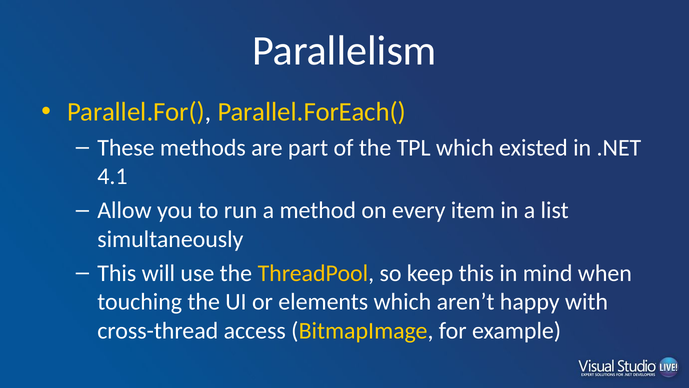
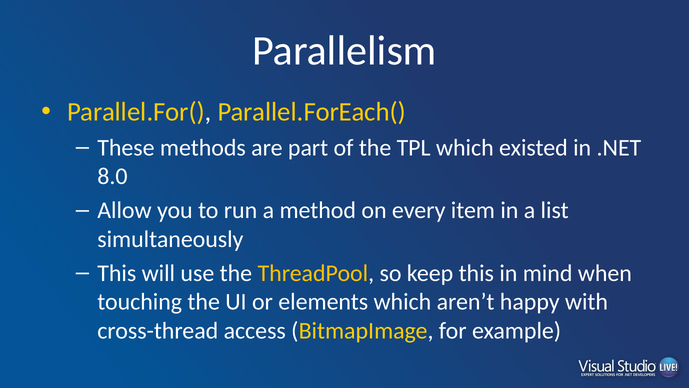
4.1: 4.1 -> 8.0
